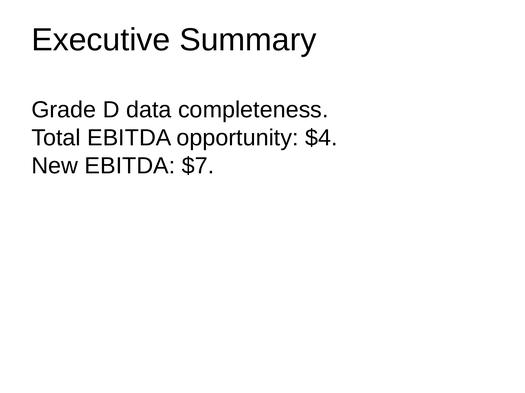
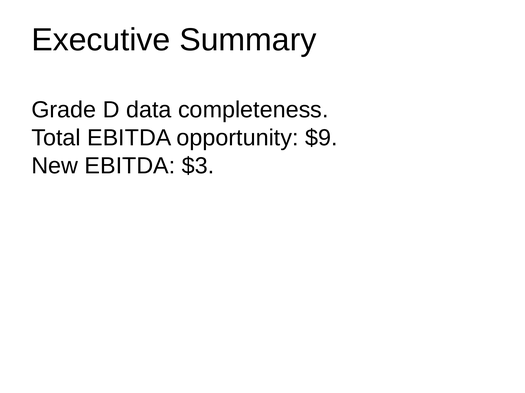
$4: $4 -> $9
$7: $7 -> $3
